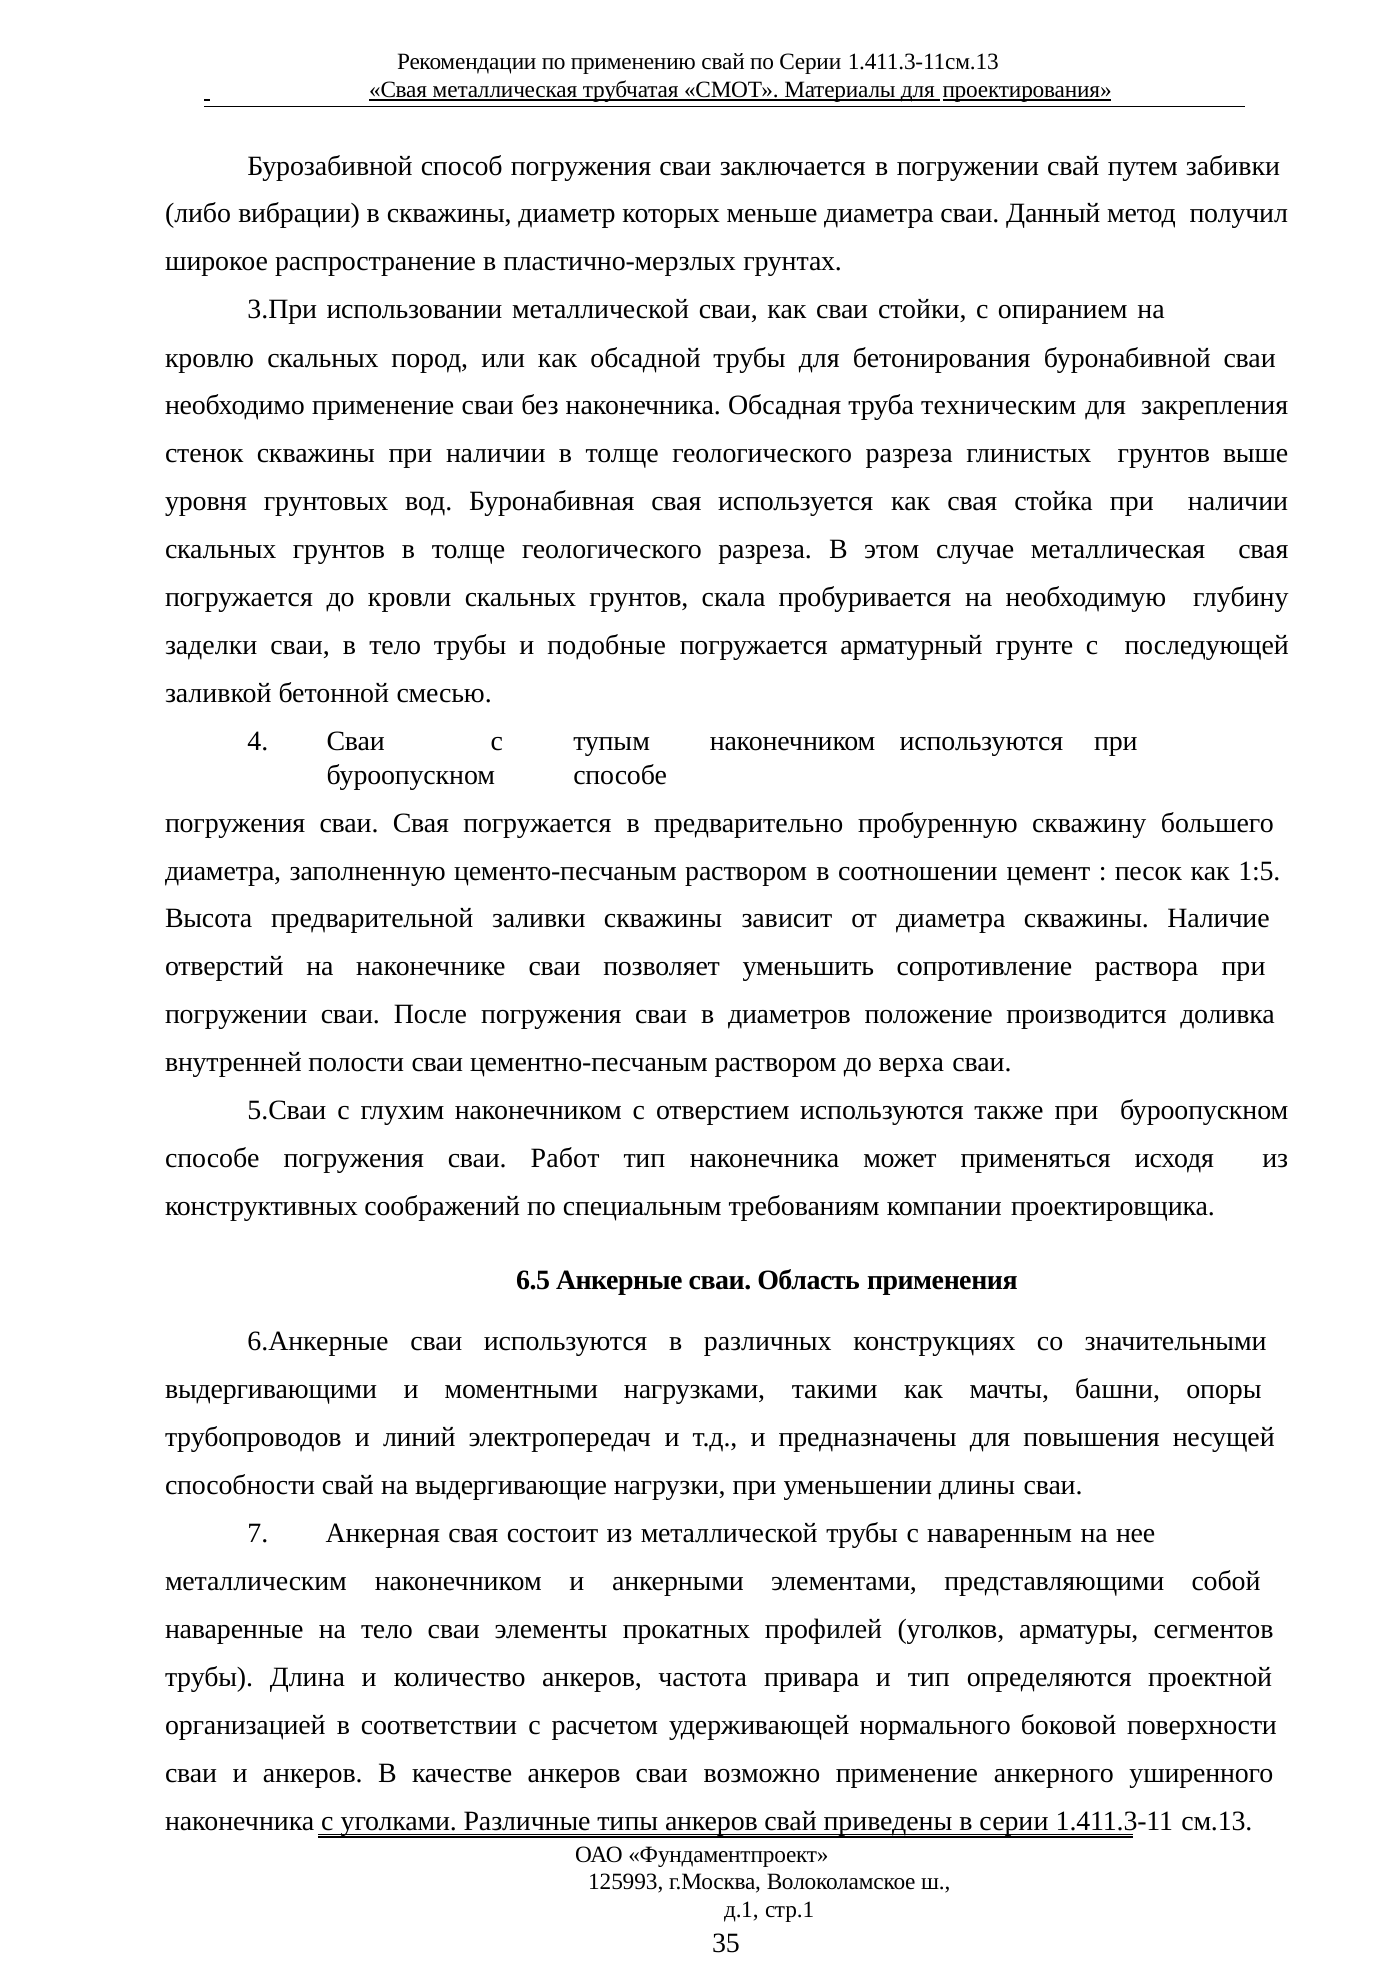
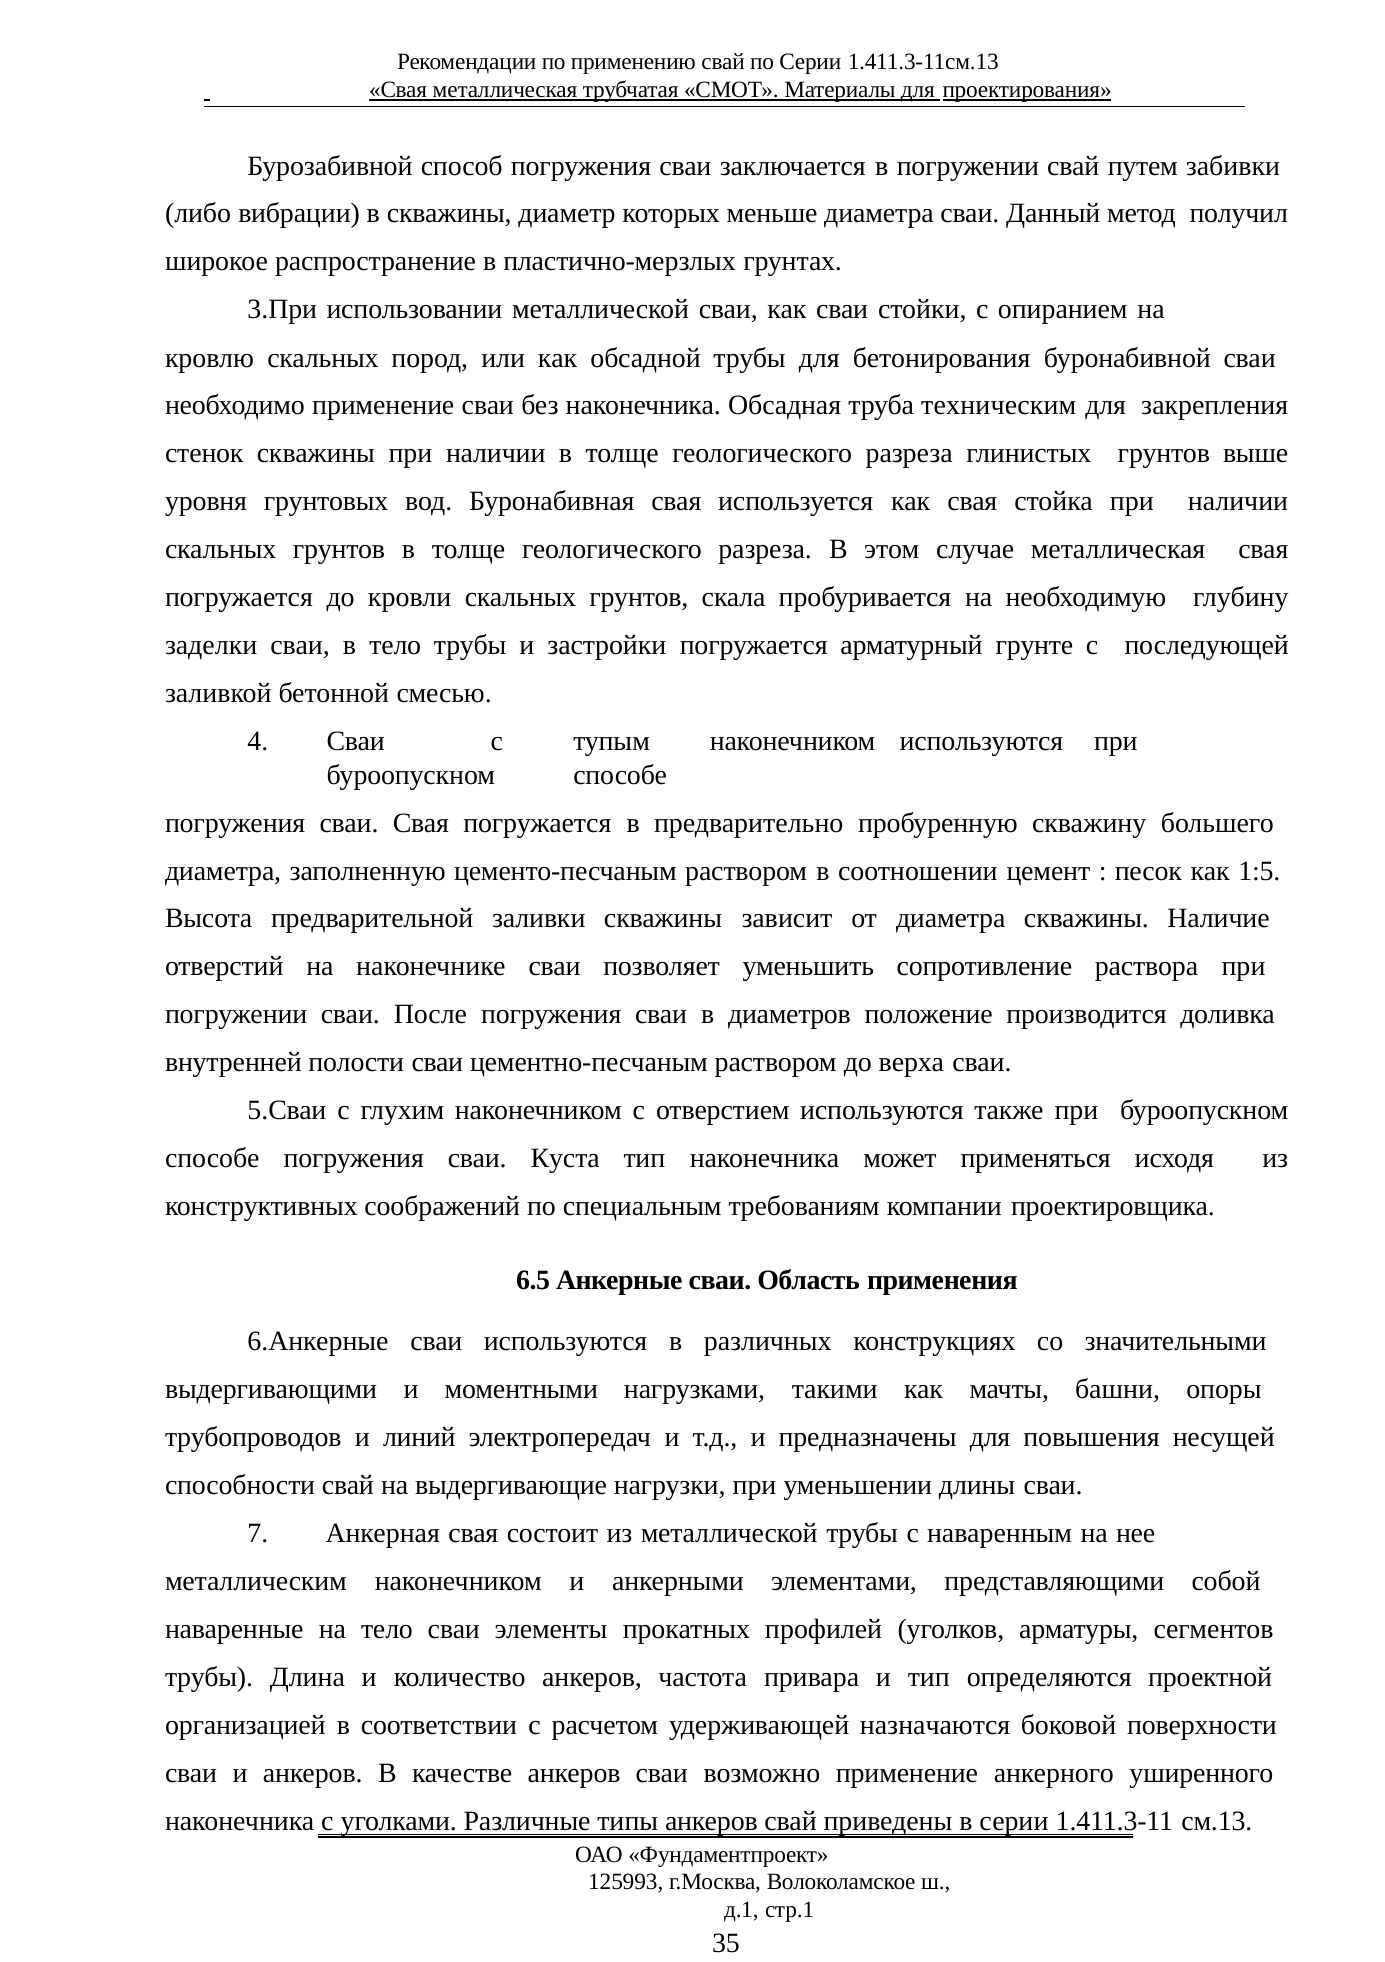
подобные: подобные -> застройки
Работ: Работ -> Куста
нормального: нормального -> назначаются
